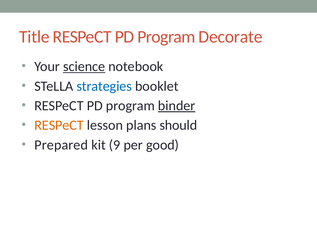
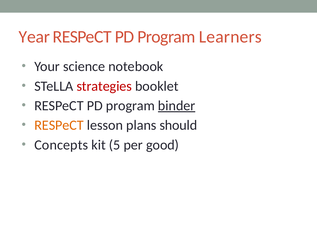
Title: Title -> Year
Decorate: Decorate -> Learners
science underline: present -> none
strategies colour: blue -> red
Prepared: Prepared -> Concepts
9: 9 -> 5
